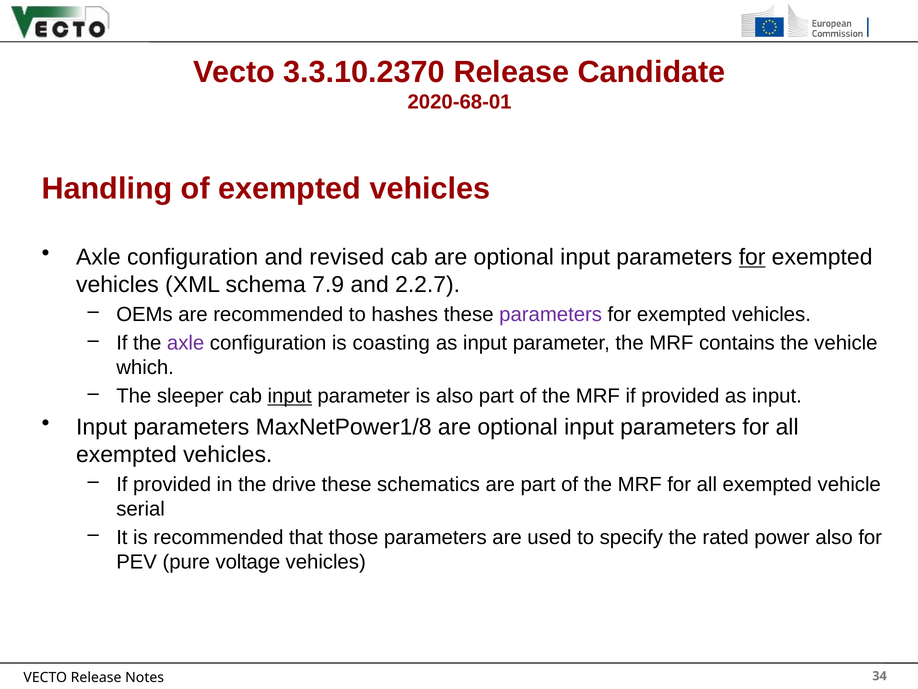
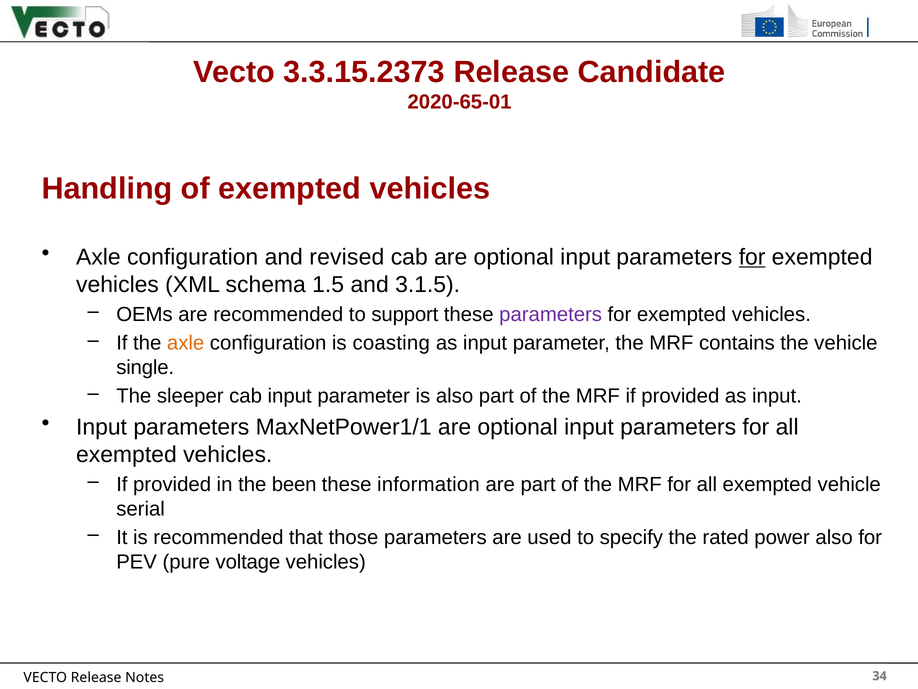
3.3.10.2370: 3.3.10.2370 -> 3.3.15.2373
2020-68-01: 2020-68-01 -> 2020-65-01
7.9: 7.9 -> 1.5
2.2.7: 2.2.7 -> 3.1.5
hashes: hashes -> support
axle at (186, 343) colour: purple -> orange
which: which -> single
input at (290, 396) underline: present -> none
MaxNetPower1/8: MaxNetPower1/8 -> MaxNetPower1/1
drive: drive -> been
schematics: schematics -> information
